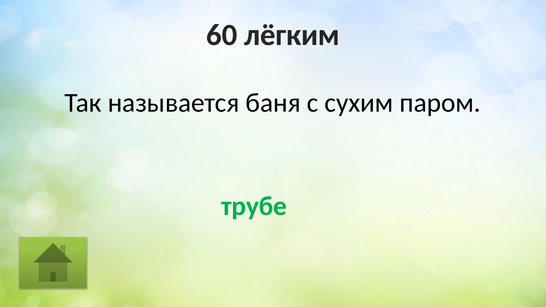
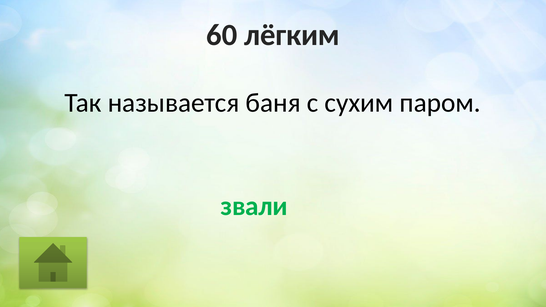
трубе: трубе -> звали
